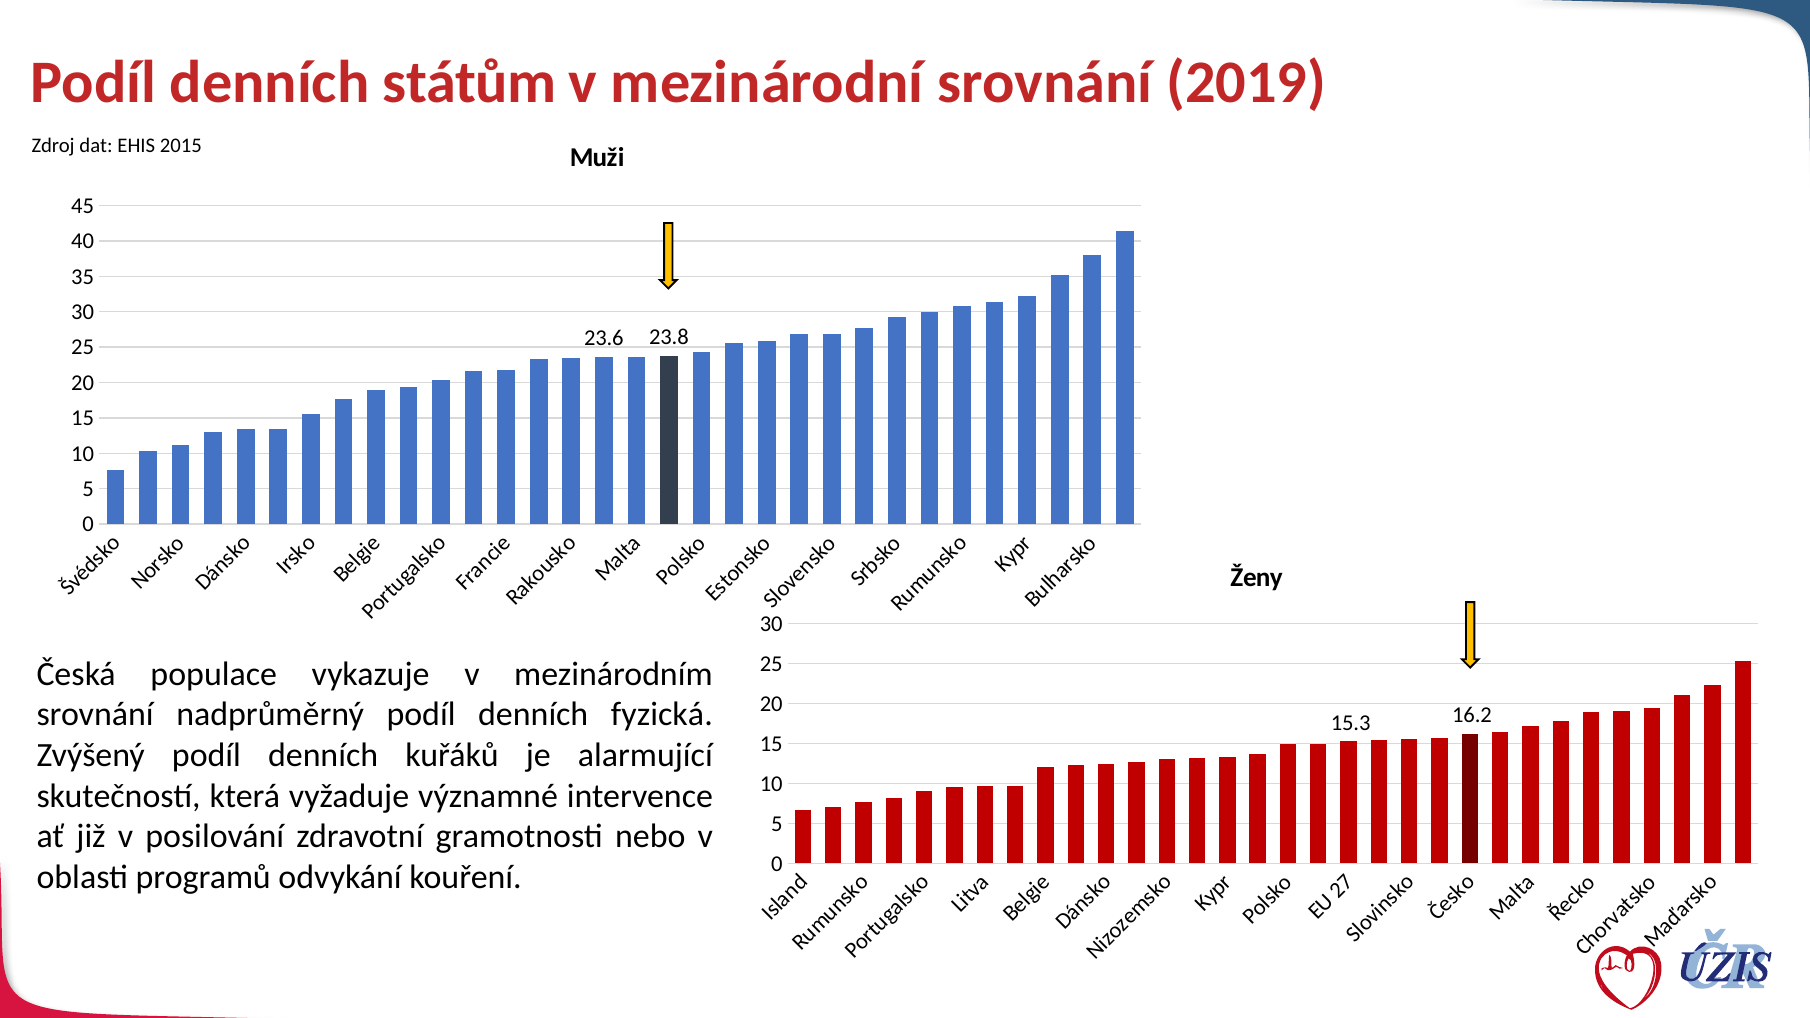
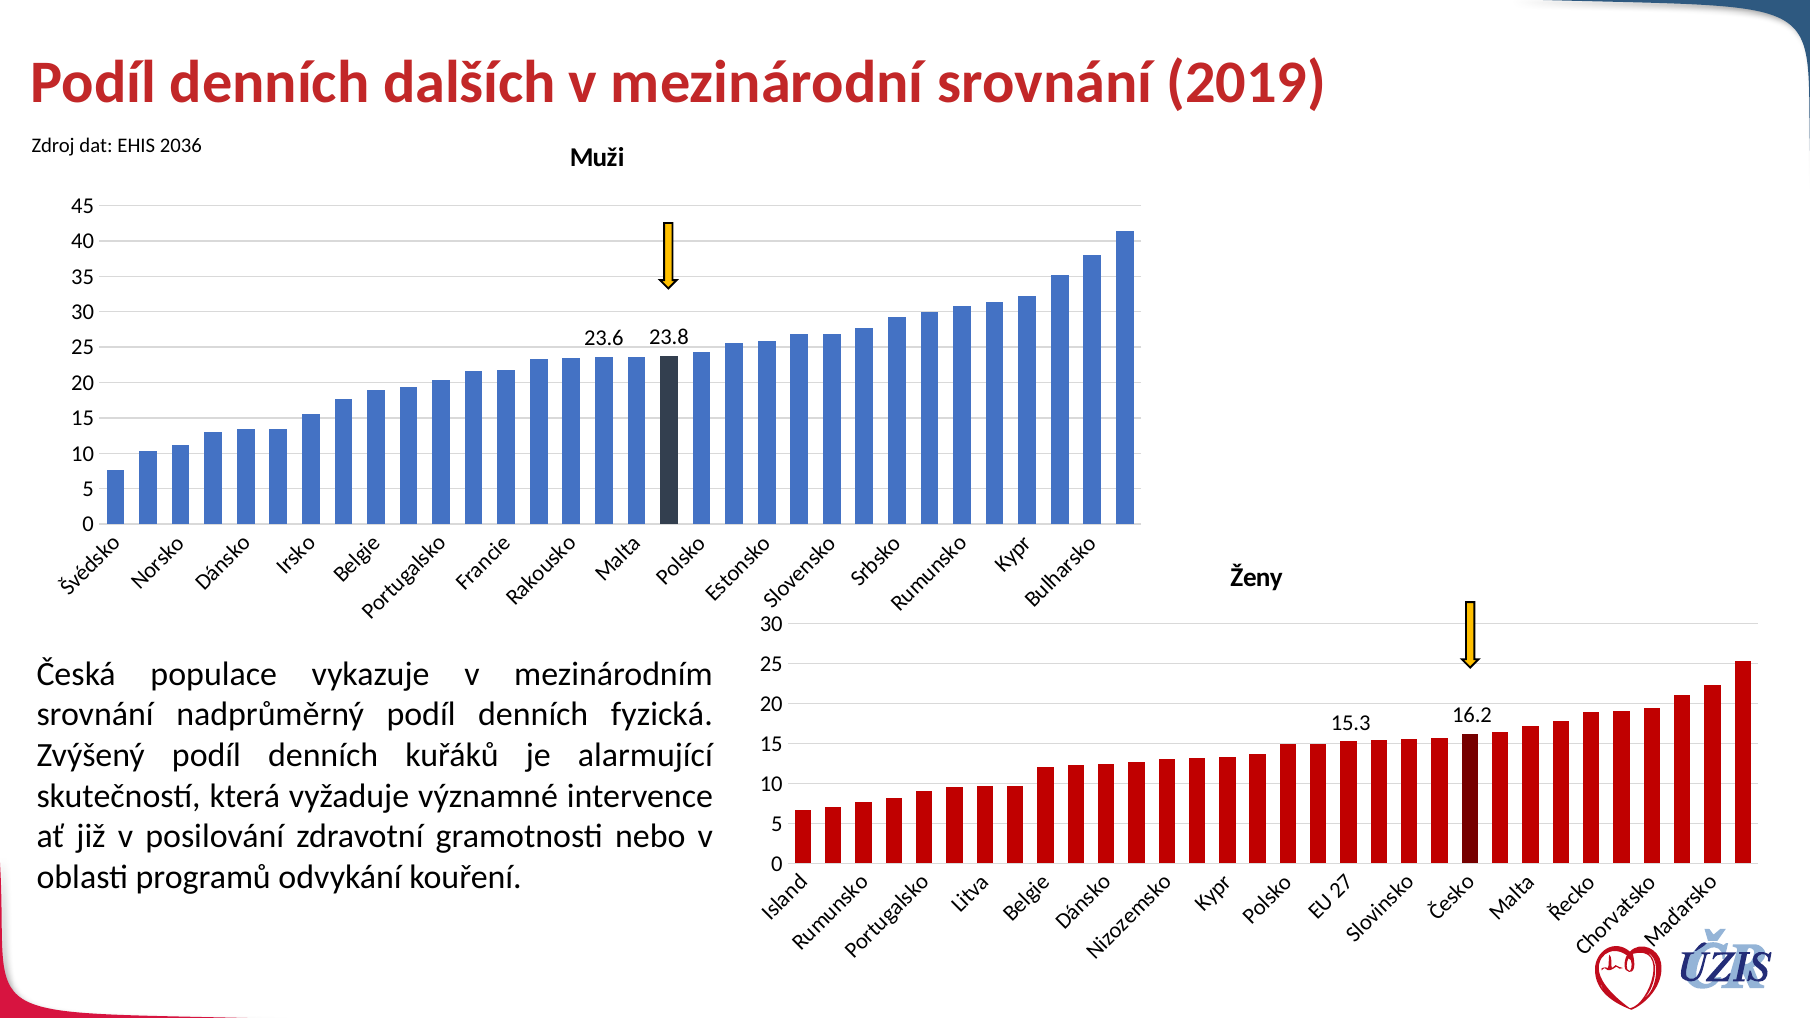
státům: státům -> dalších
2015: 2015 -> 2036
